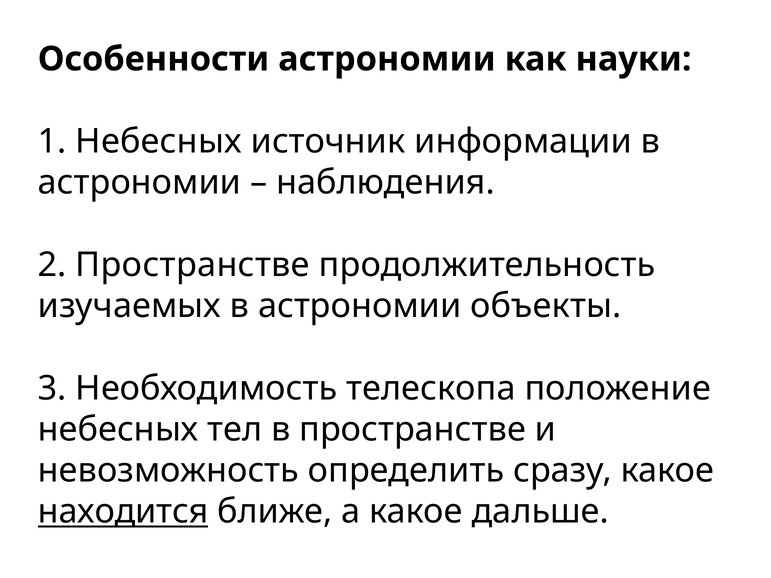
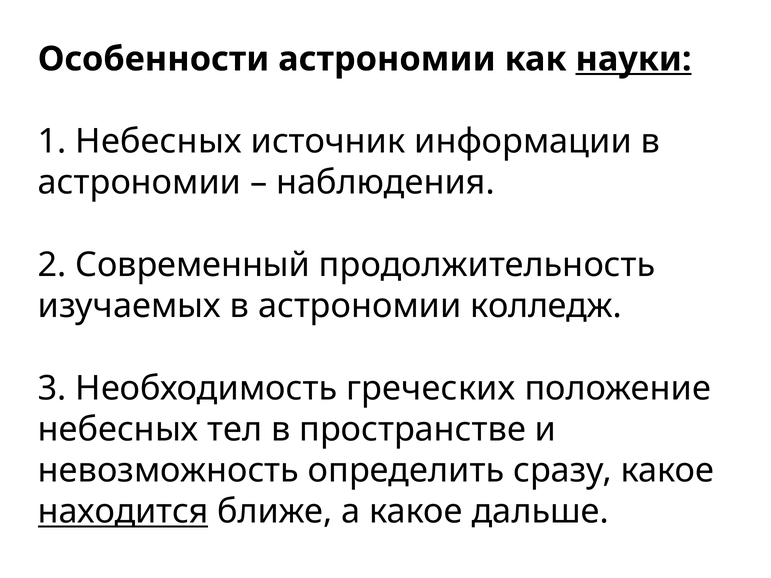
науки underline: none -> present
2 Пространстве: Пространстве -> Современный
объекты: объекты -> колледж
телескопа: телескопа -> греческих
